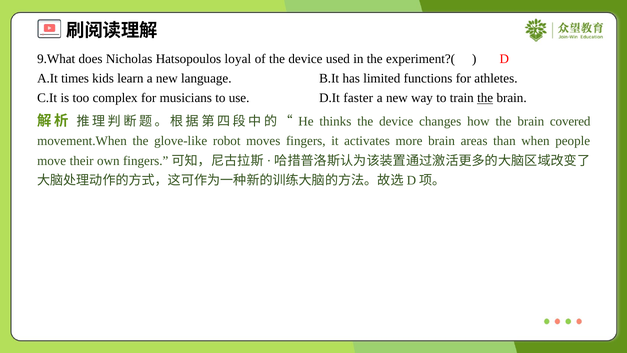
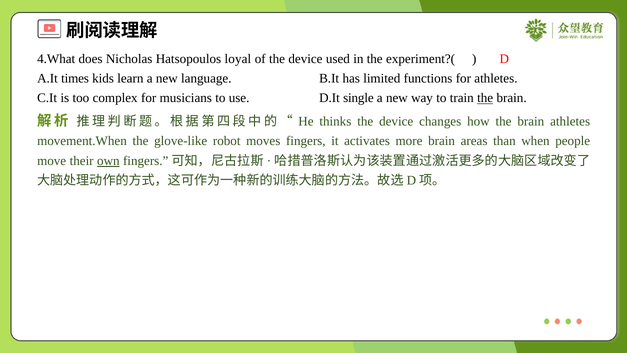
9.What: 9.What -> 4.What
faster: faster -> single
brain covered: covered -> athletes
own underline: none -> present
